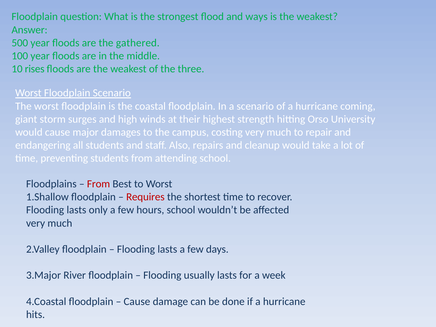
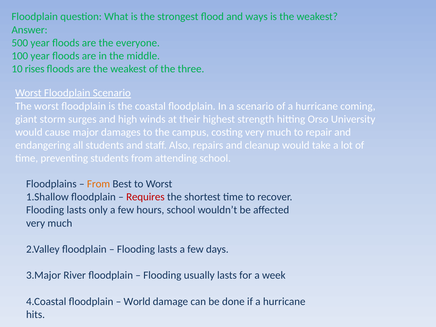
gathered: gathered -> everyone
From at (99, 184) colour: red -> orange
Cause at (137, 302): Cause -> World
